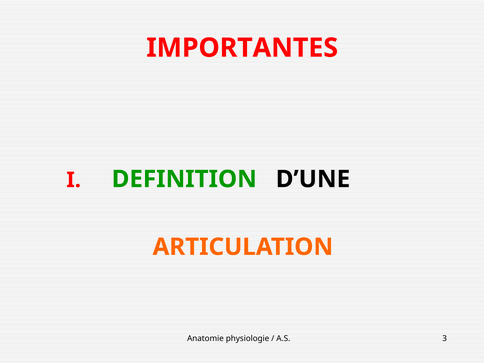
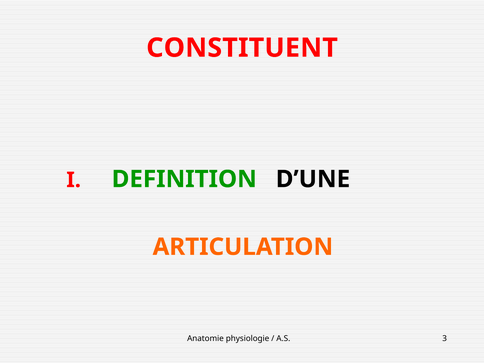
IMPORTANTES: IMPORTANTES -> CONSTITUENT
